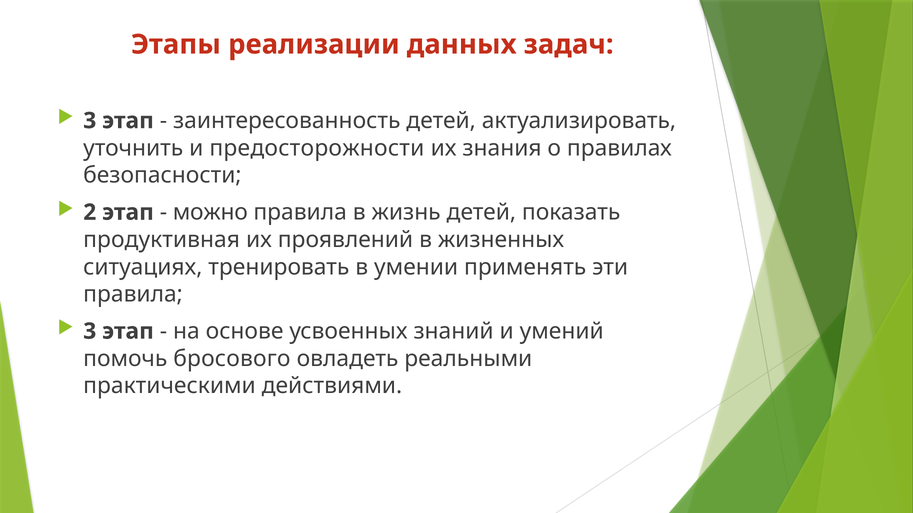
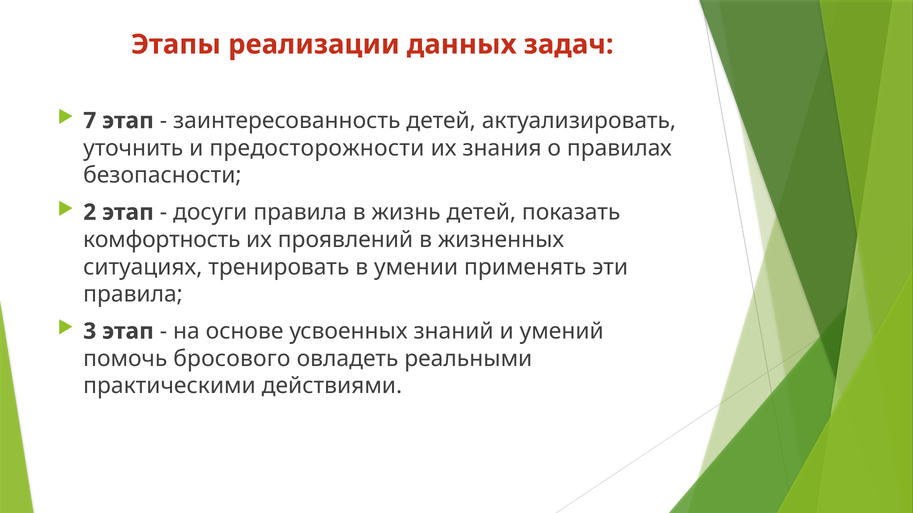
3 at (90, 121): 3 -> 7
можно: можно -> досуги
продуктивная: продуктивная -> комфортность
